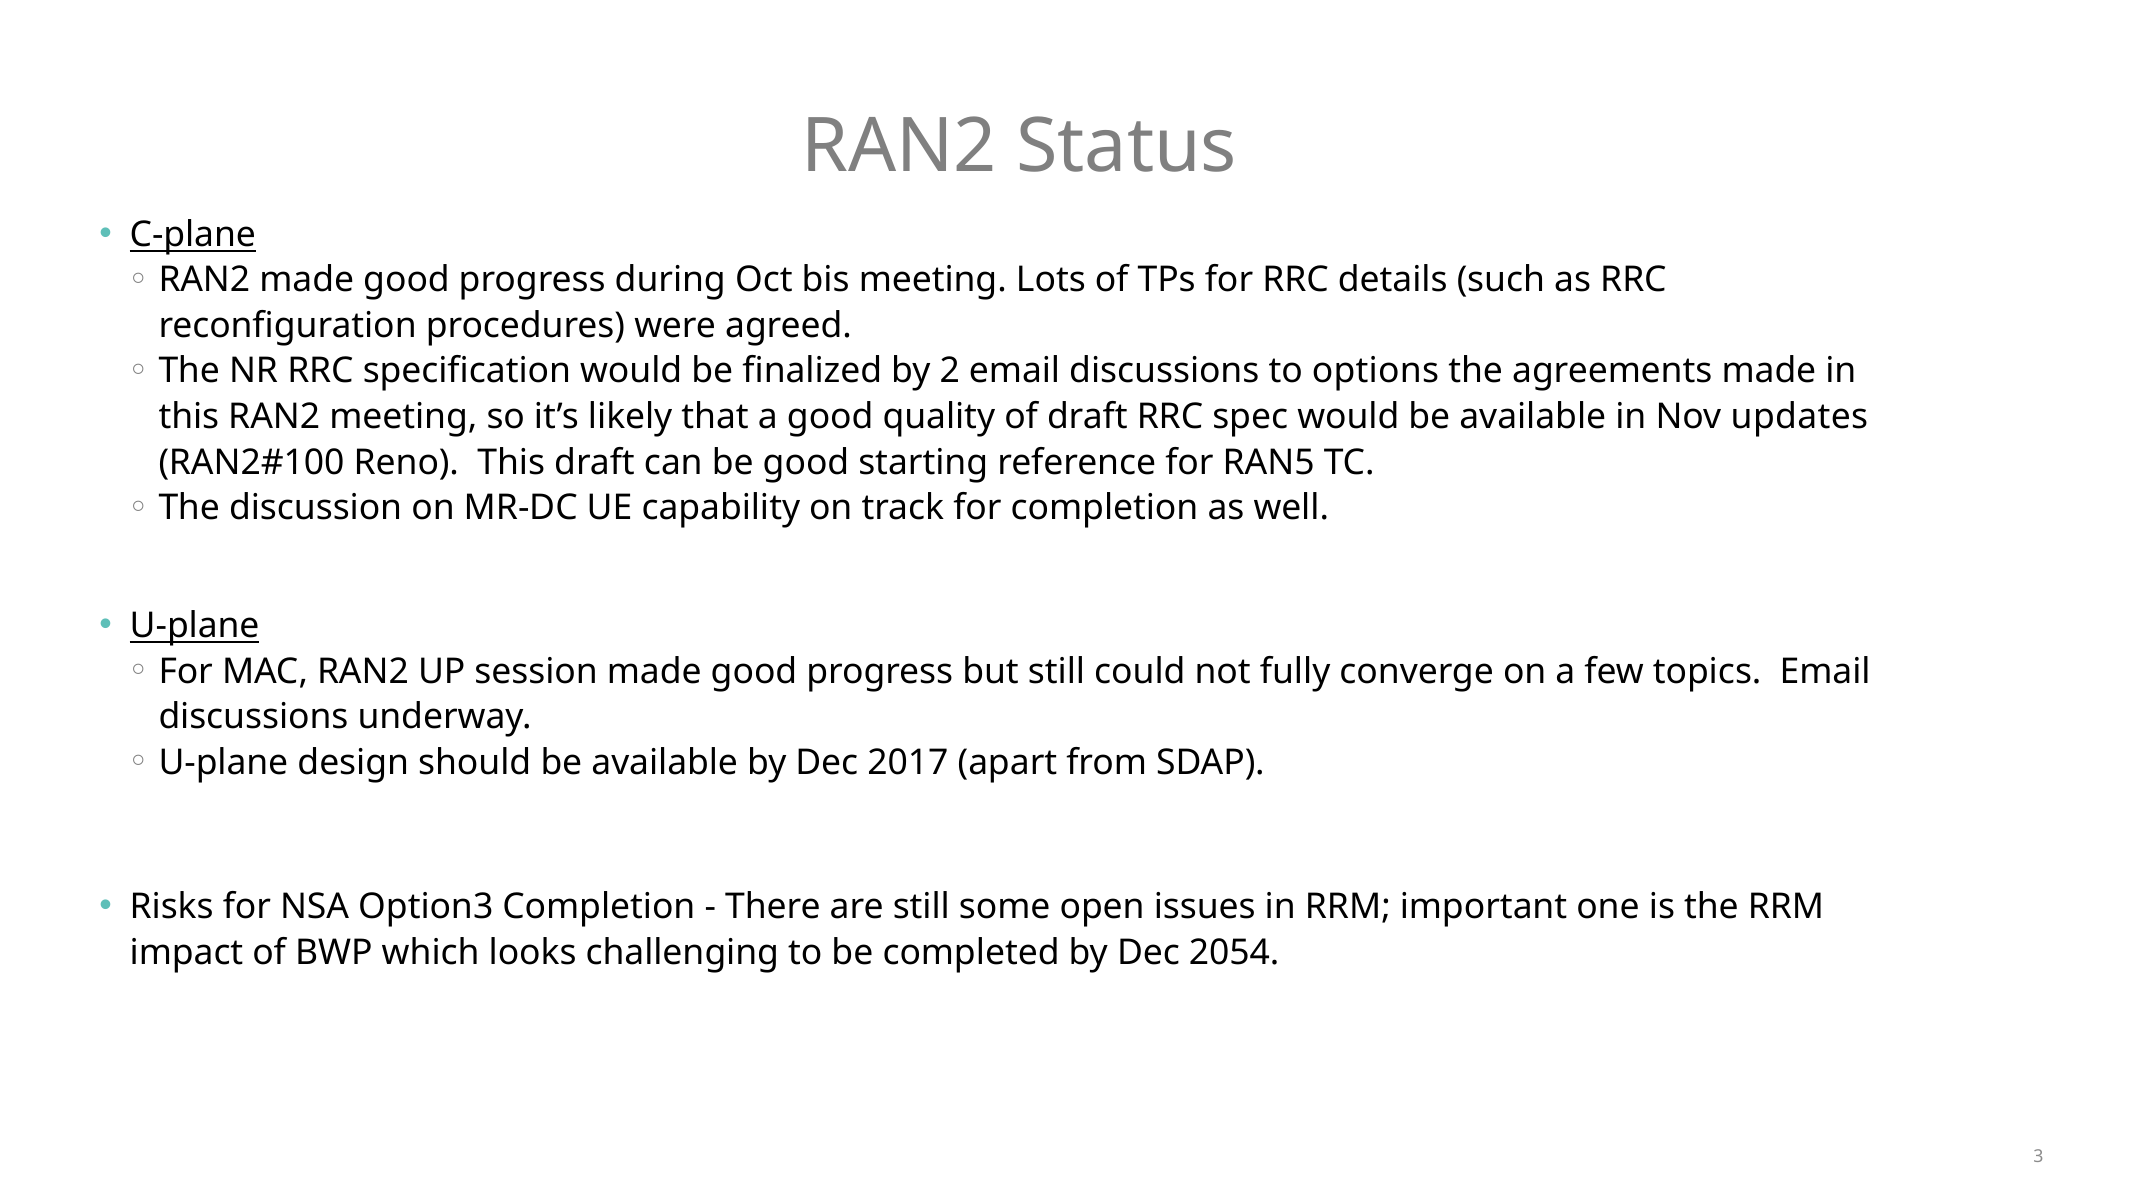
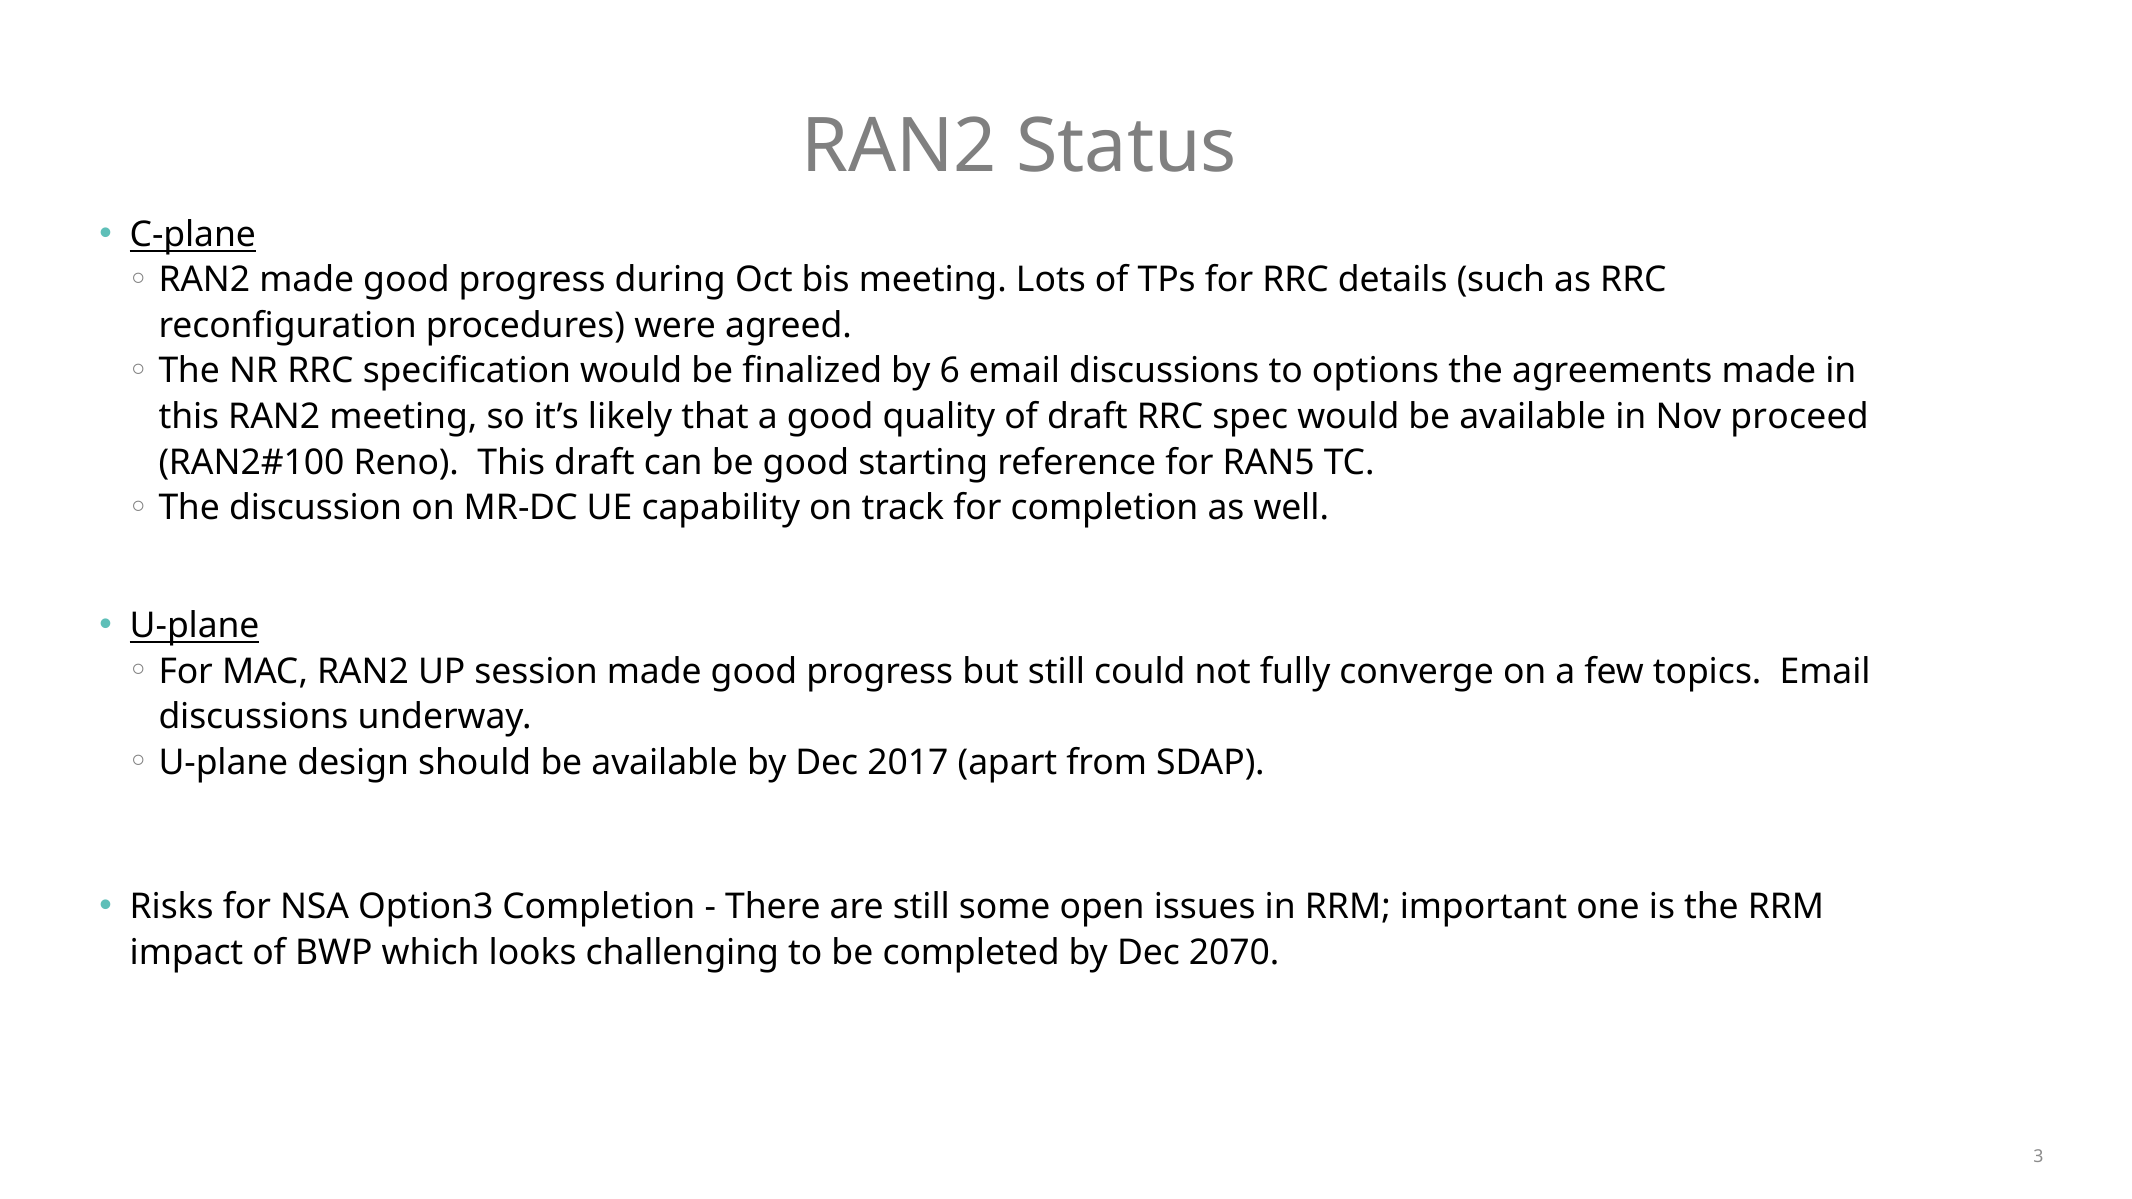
2: 2 -> 6
updates: updates -> proceed
2054: 2054 -> 2070
